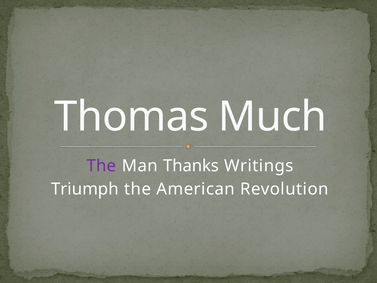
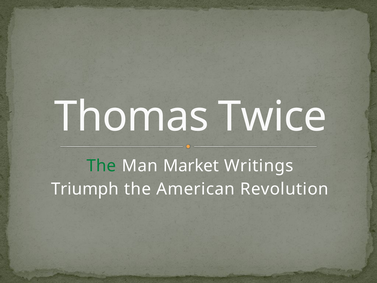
Much: Much -> Twice
The at (101, 166) colour: purple -> green
Thanks: Thanks -> Market
